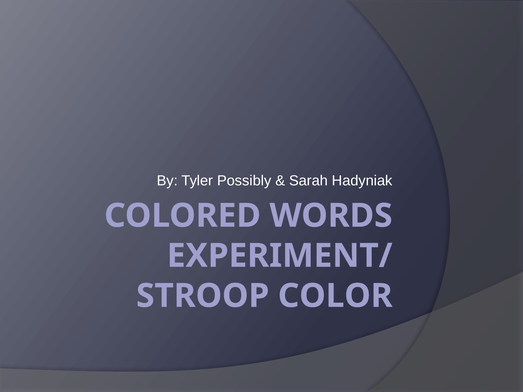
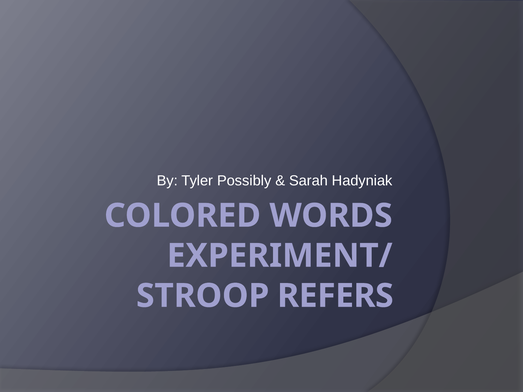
COLOR: COLOR -> REFERS
